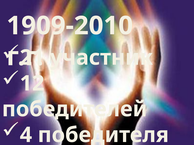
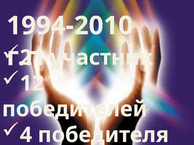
1909-2010: 1909-2010 -> 1994-2010
